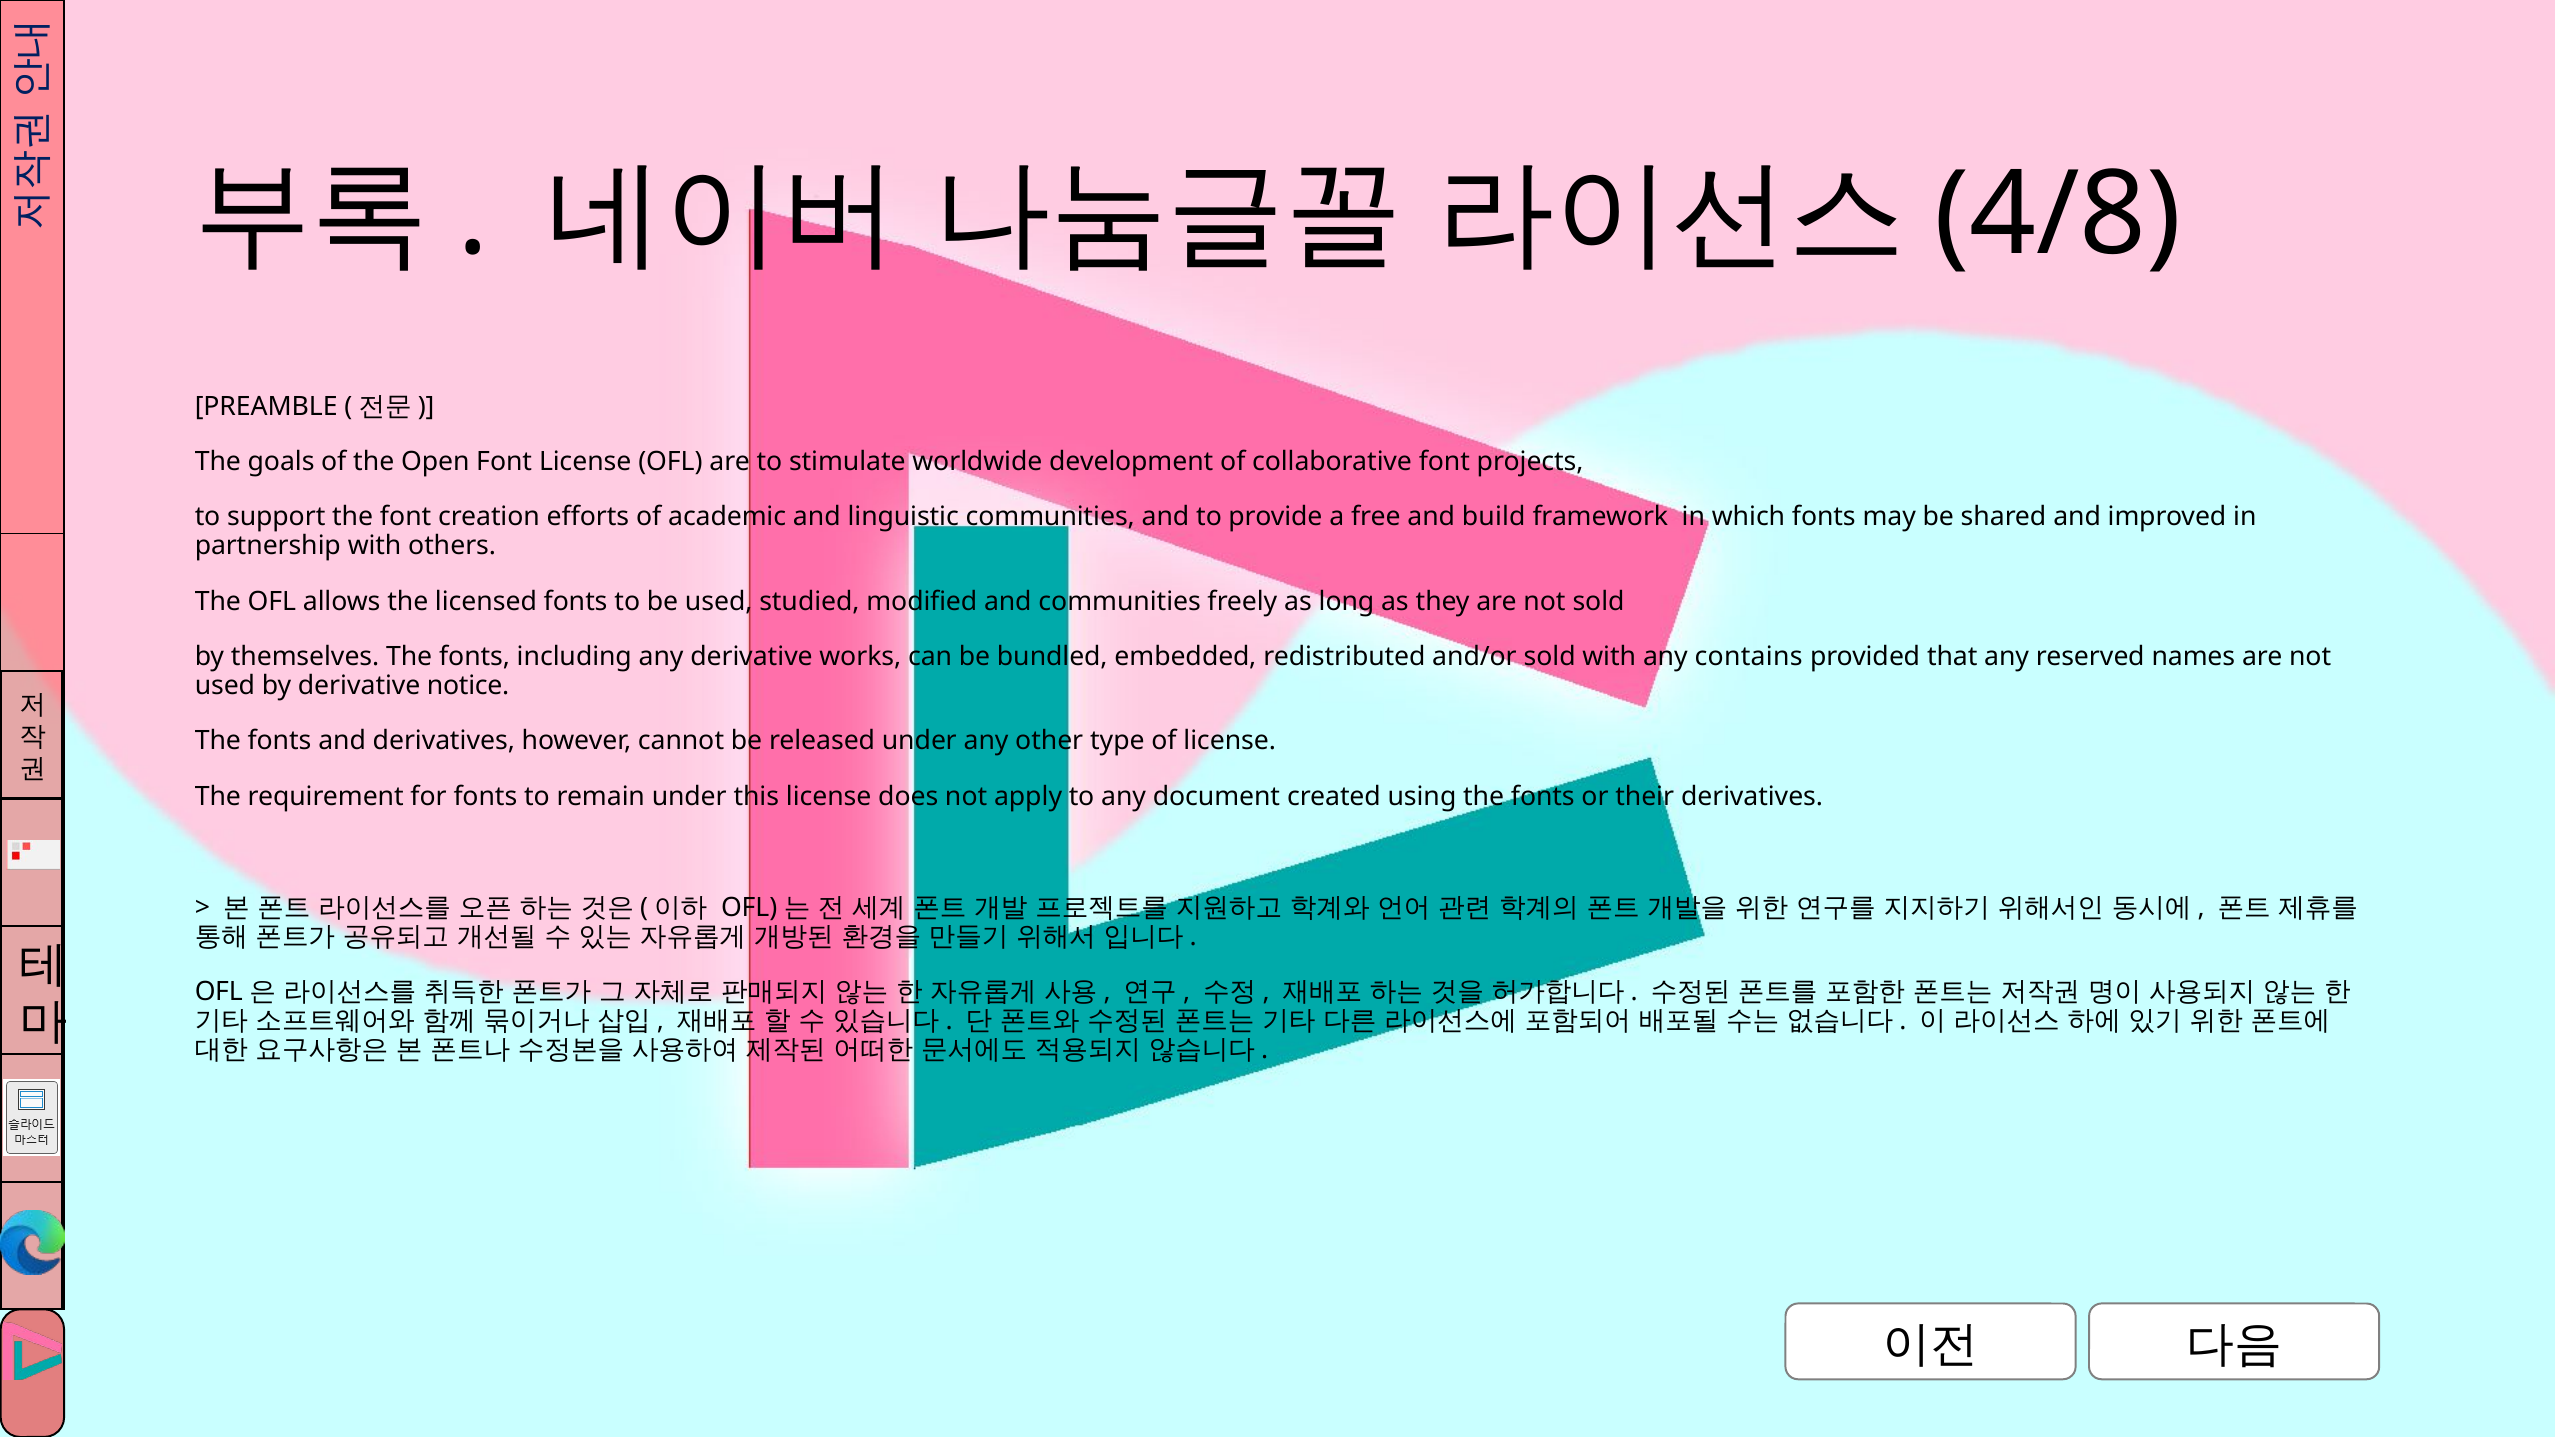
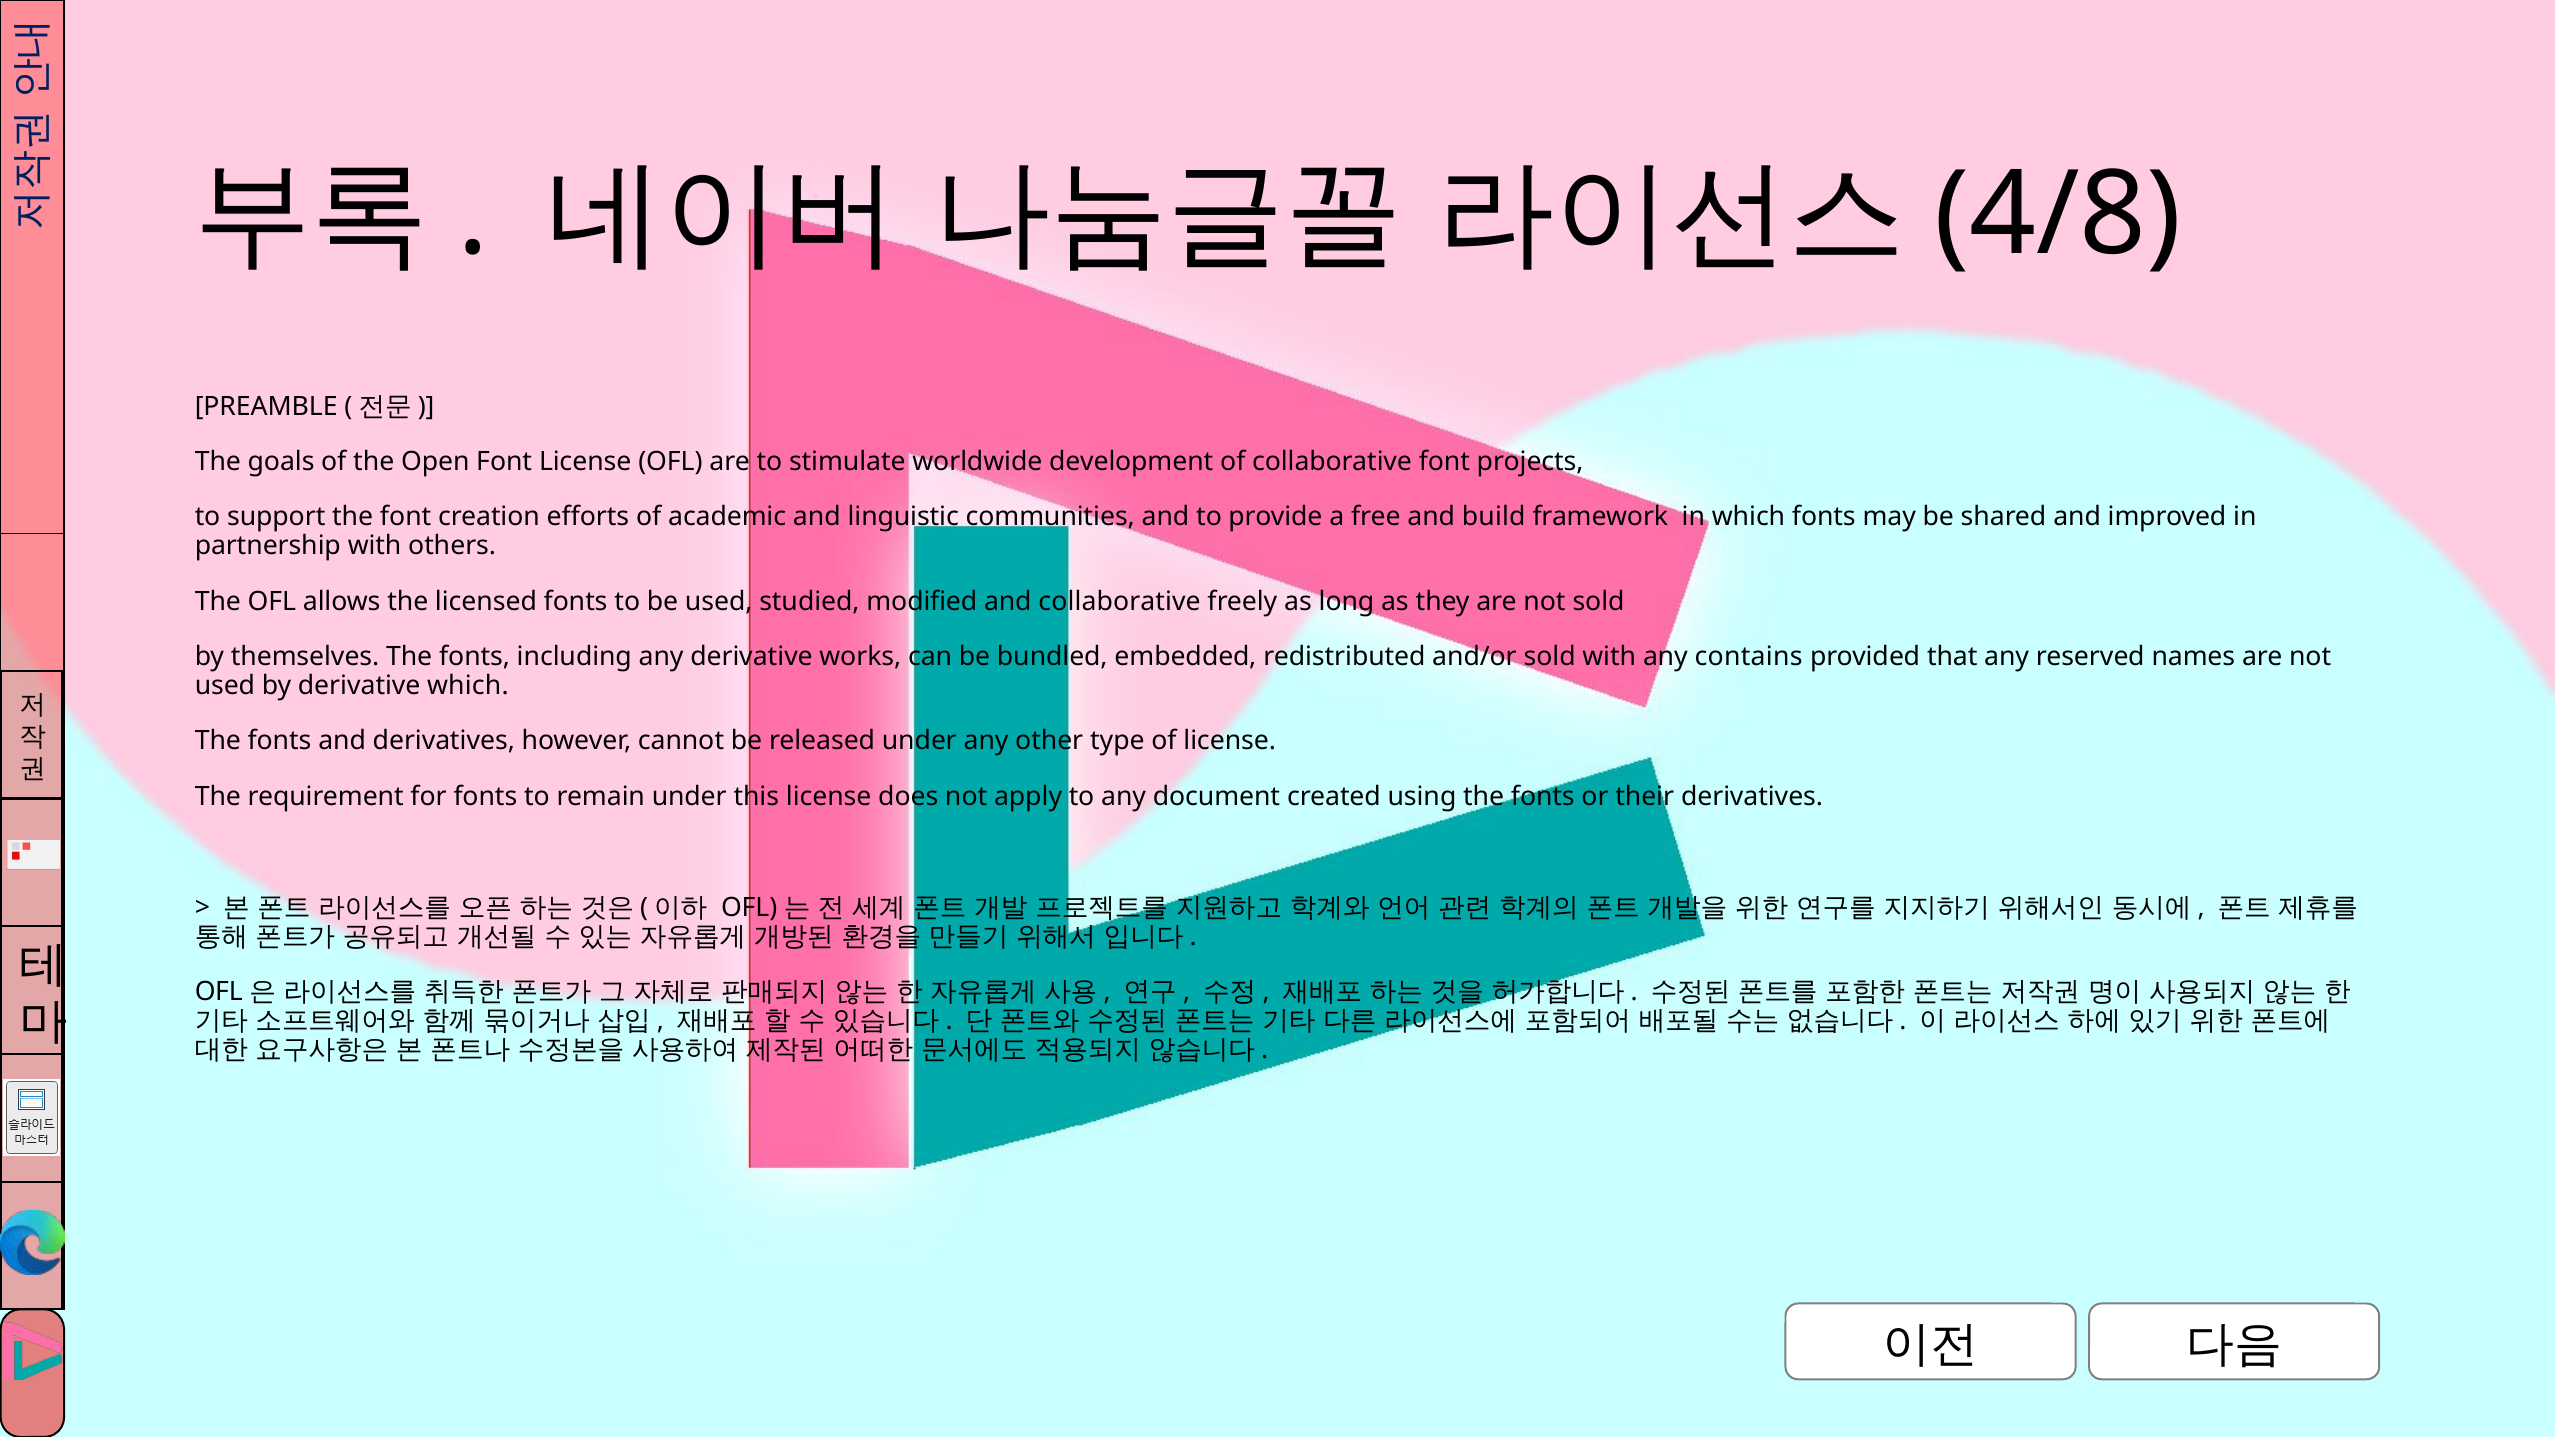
and communities: communities -> collaborative
derivative notice: notice -> which
